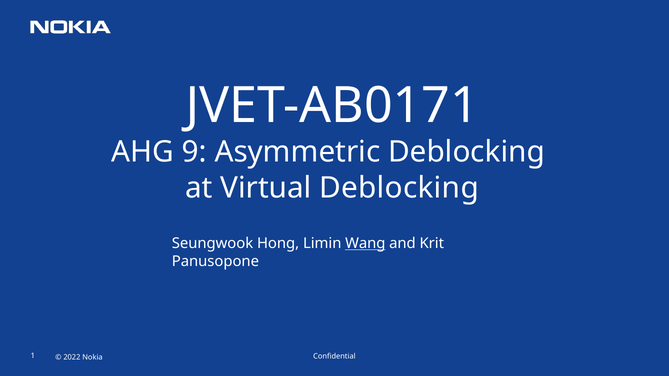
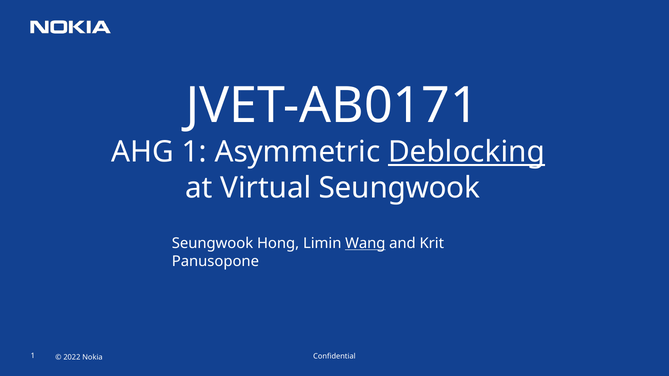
AHG 9: 9 -> 1
Deblocking at (467, 152) underline: none -> present
Virtual Deblocking: Deblocking -> Seungwook
